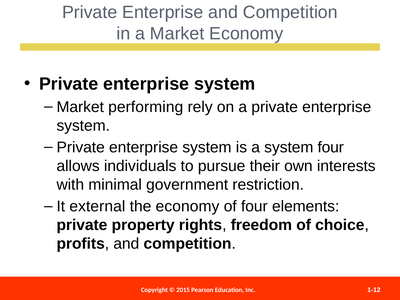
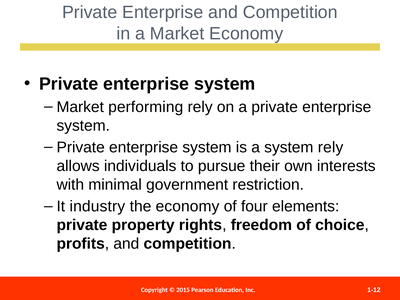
system four: four -> rely
external: external -> industry
